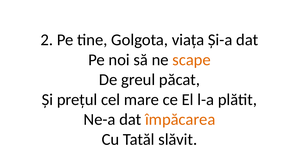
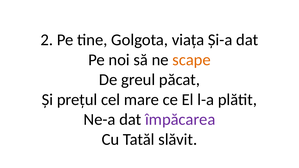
împăcarea colour: orange -> purple
